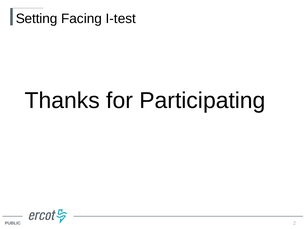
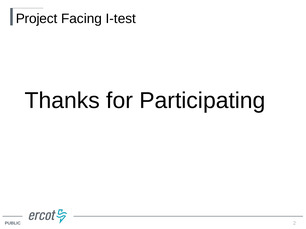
Setting: Setting -> Project
